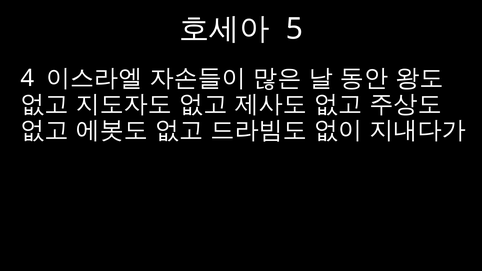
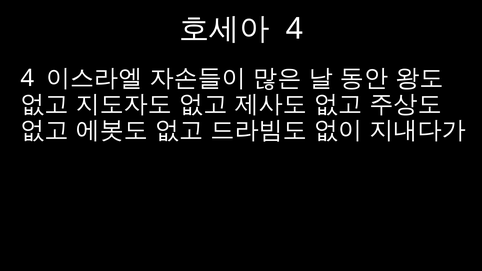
5 at (294, 29): 5 -> 4
